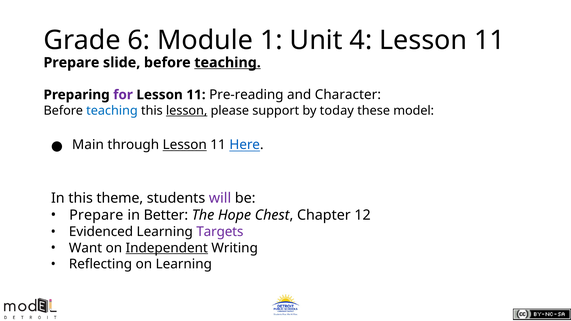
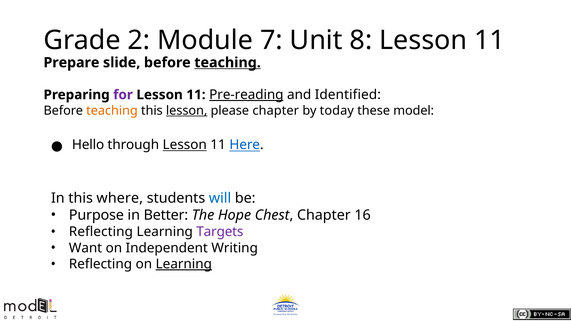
6: 6 -> 2
1: 1 -> 7
4: 4 -> 8
Pre-reading underline: none -> present
Character: Character -> Identified
teaching at (112, 111) colour: blue -> orange
please support: support -> chapter
Main: Main -> Hello
theme: theme -> where
will colour: purple -> blue
Prepare at (96, 215): Prepare -> Purpose
12: 12 -> 16
Evidenced at (101, 232): Evidenced -> Reflecting
Independent underline: present -> none
Learning at (184, 264) underline: none -> present
